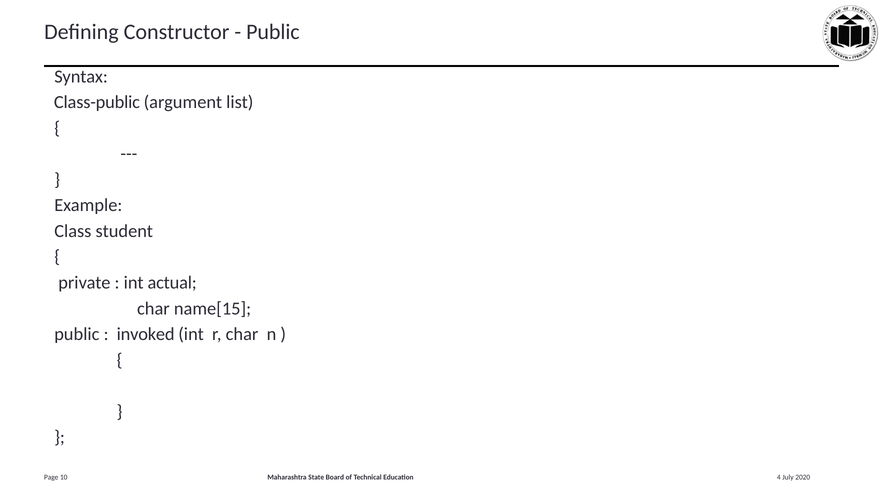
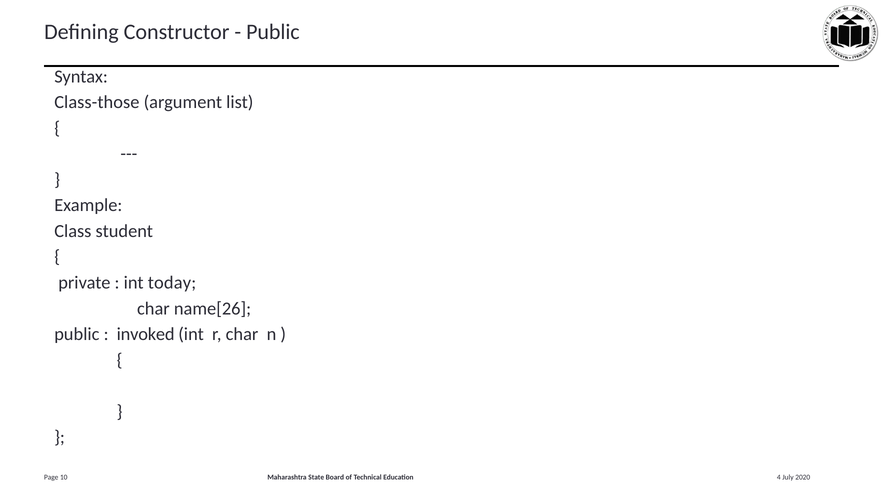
Class-public: Class-public -> Class-those
actual: actual -> today
name[15: name[15 -> name[26
